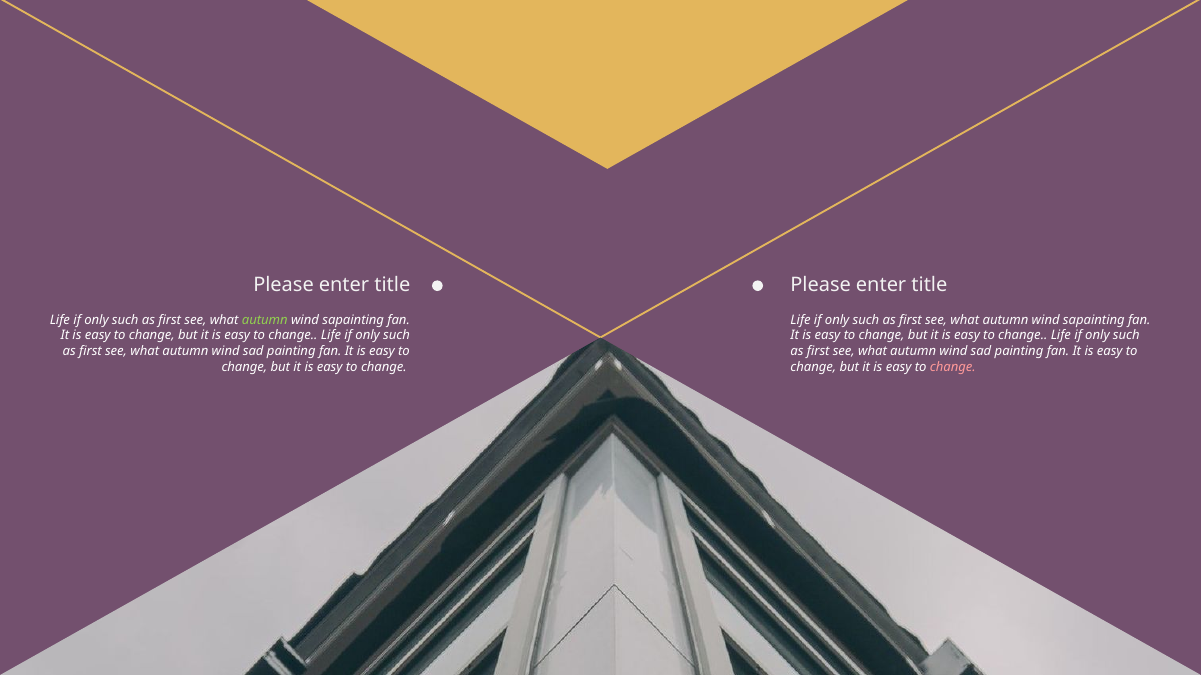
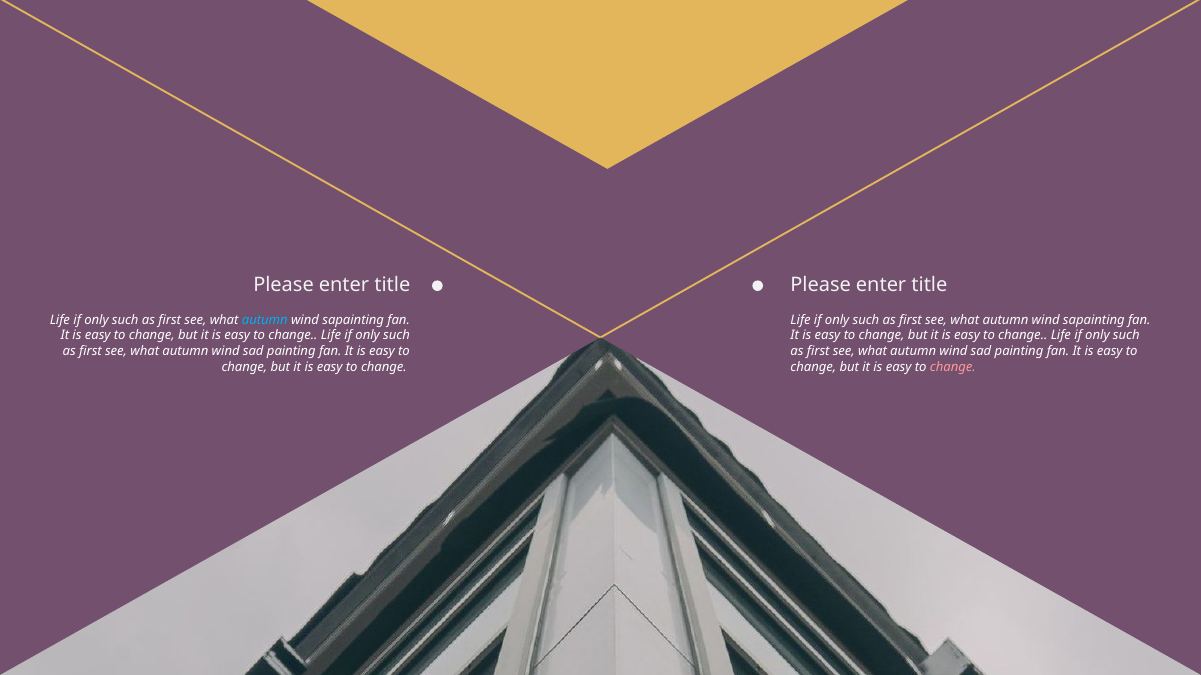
autumn at (265, 320) colour: light green -> light blue
